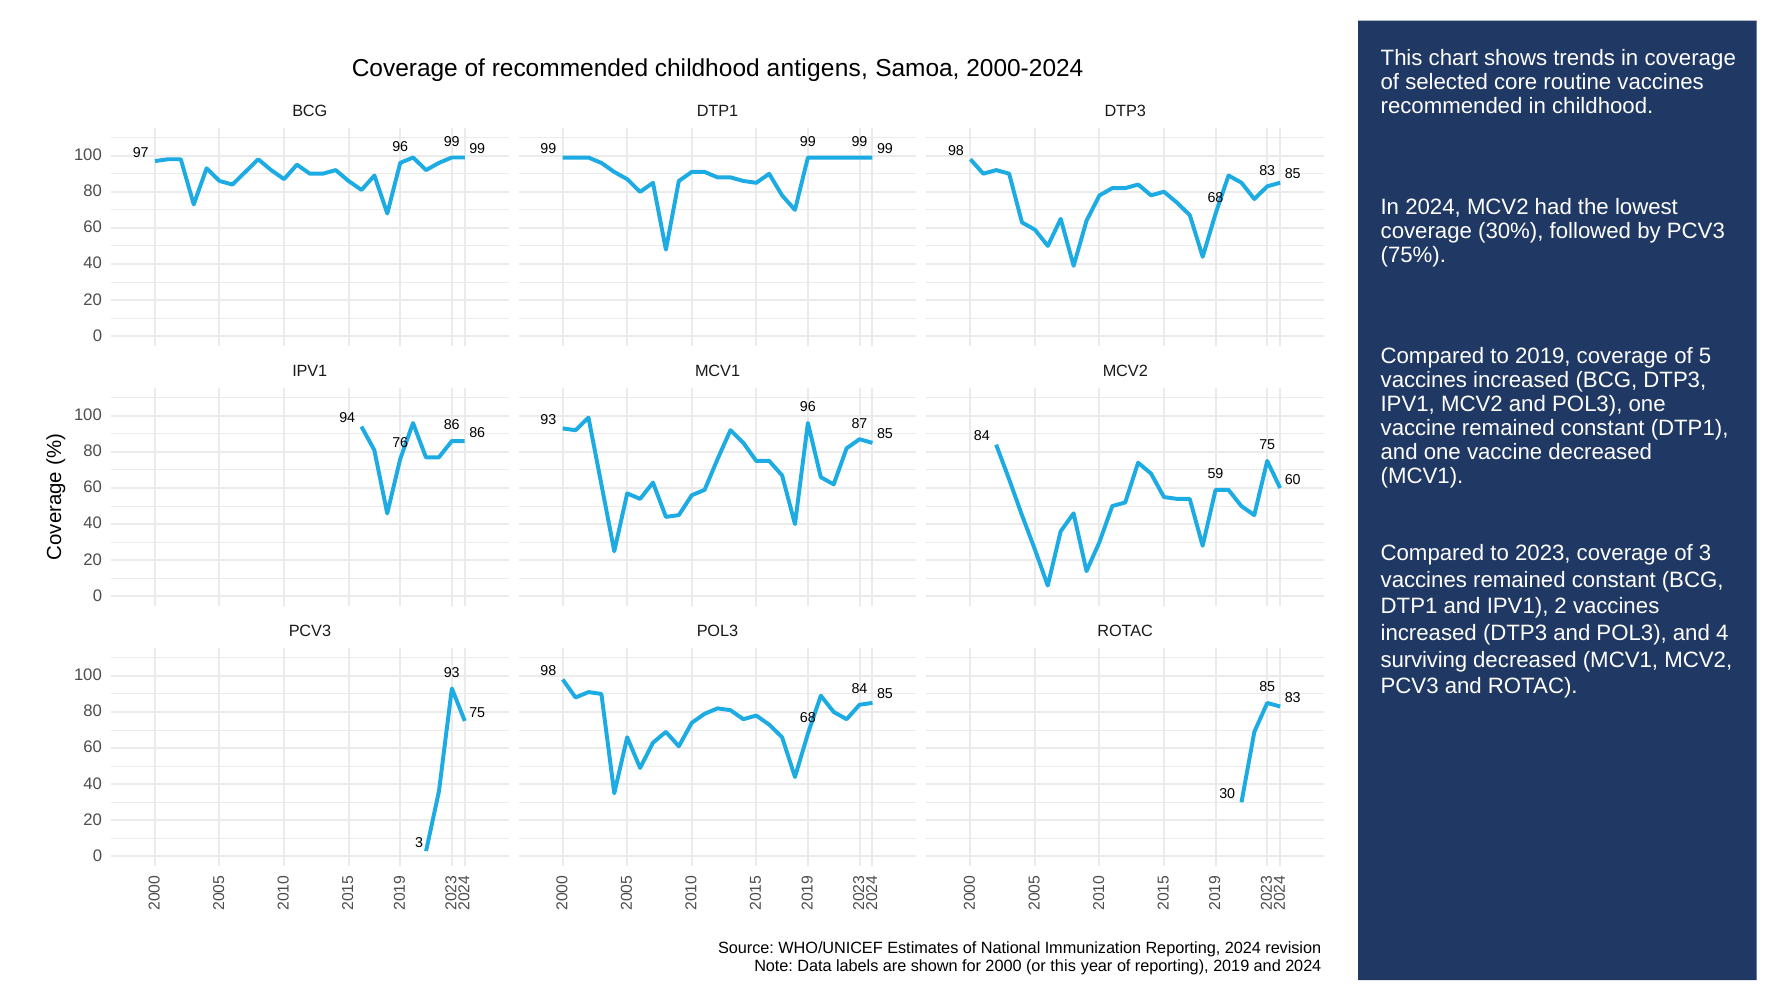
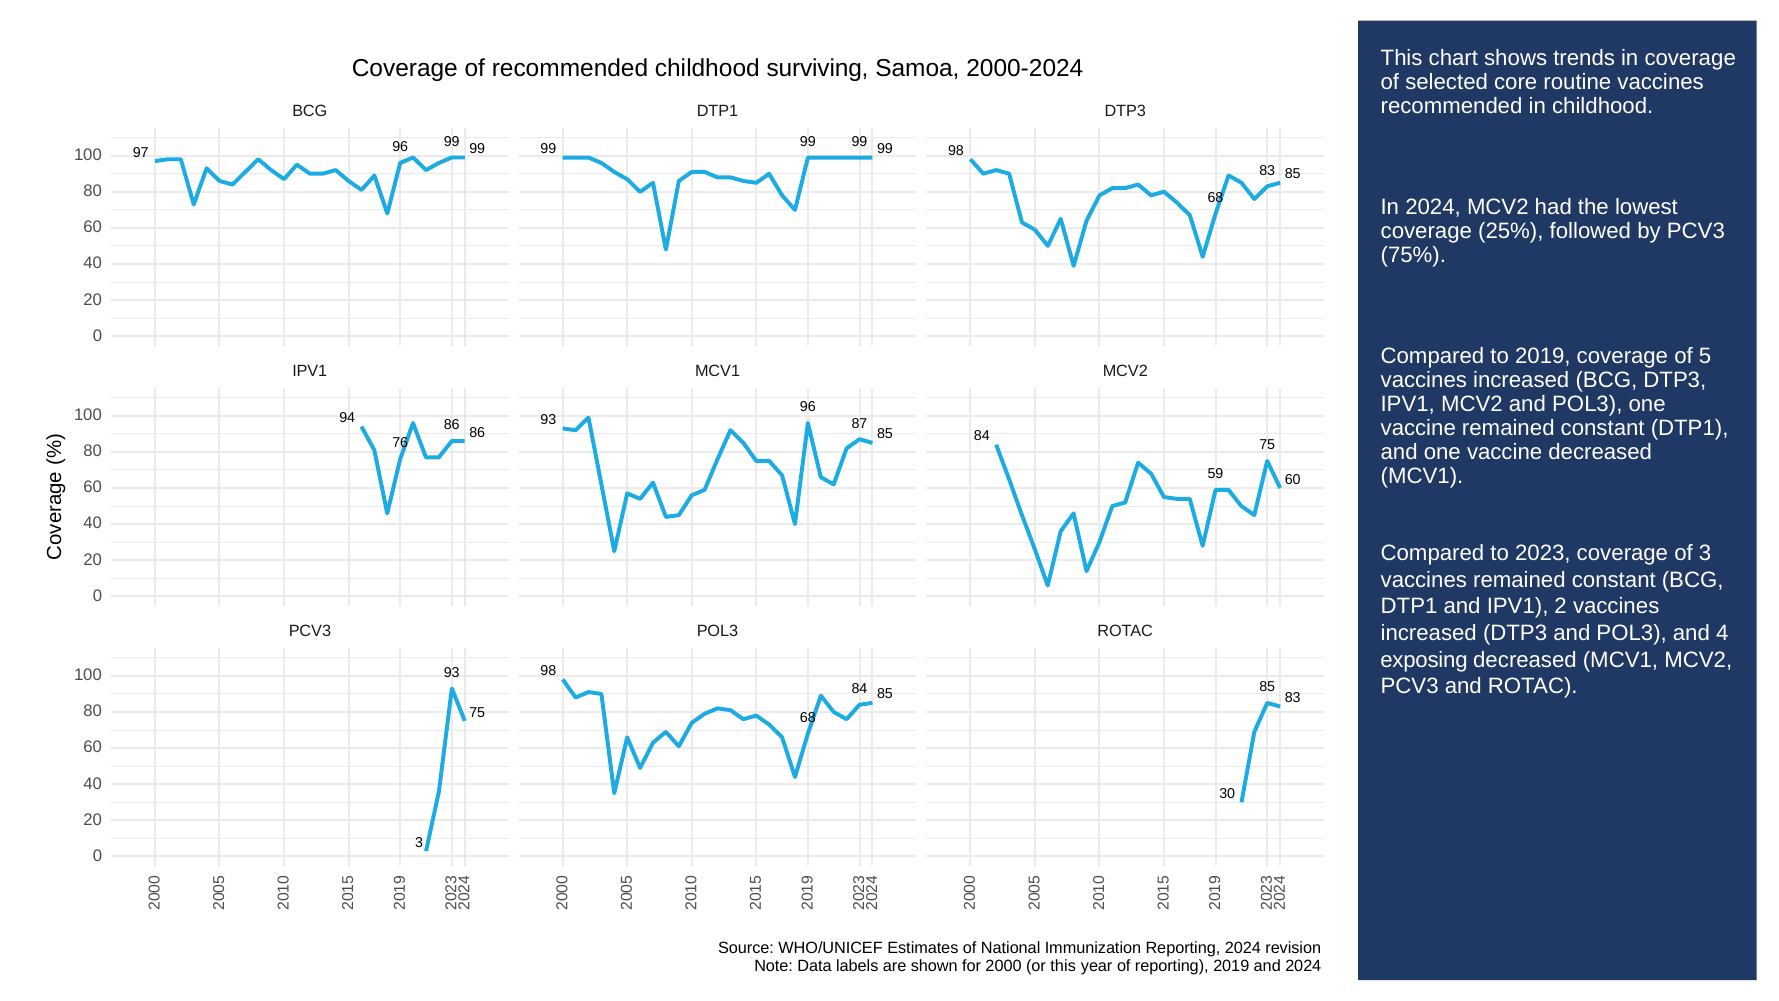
antigens: antigens -> surviving
30%: 30% -> 25%
surviving: surviving -> exposing
